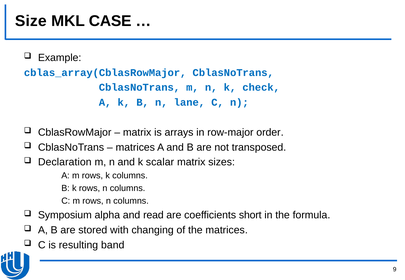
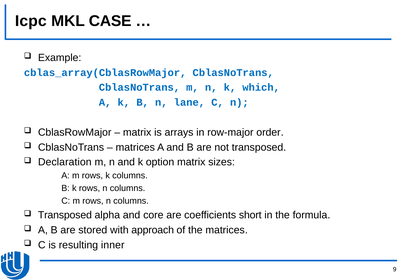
Size: Size -> Icpc
check: check -> which
scalar: scalar -> option
Symposium at (65, 215): Symposium -> Transposed
read: read -> core
changing: changing -> approach
band: band -> inner
